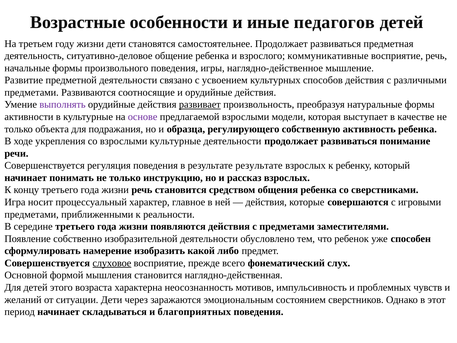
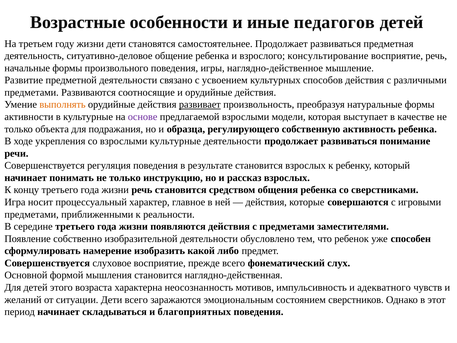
коммуникативные: коммуникативные -> консультирование
выполнять colour: purple -> orange
результате результате: результате -> становится
слуховое underline: present -> none
проблемных: проблемных -> адекватного
Дети через: через -> всего
